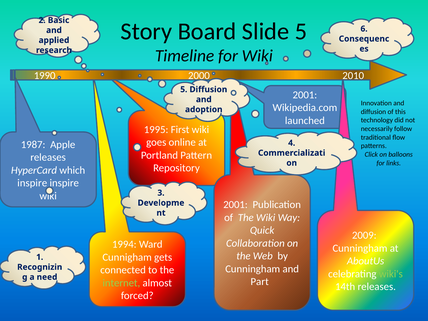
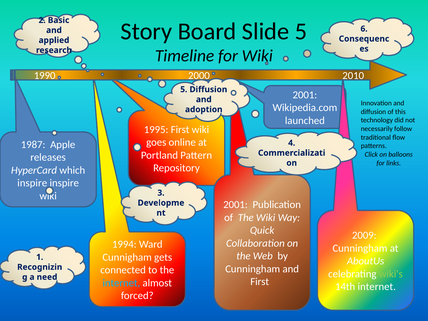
Part at (260, 282): Part -> First
internet at (121, 283) colour: light green -> light blue
14th releases: releases -> internet
